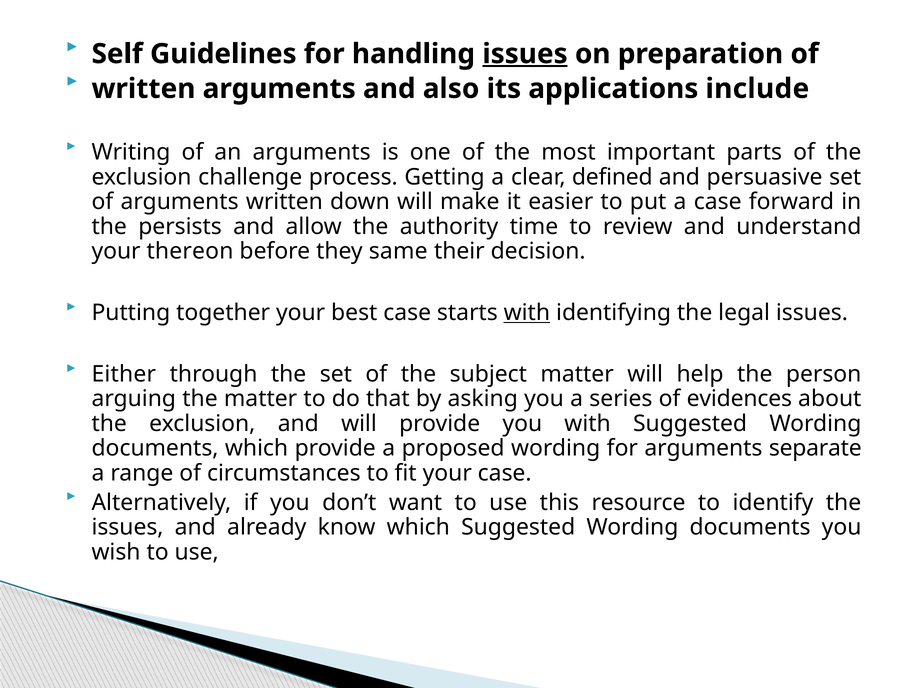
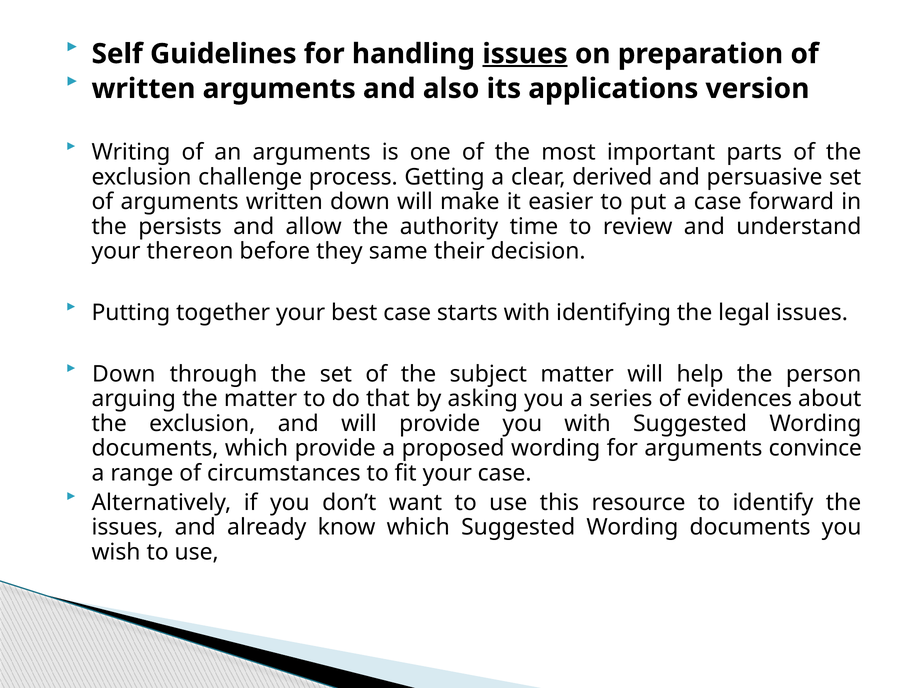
include: include -> version
defined: defined -> derived
with at (527, 313) underline: present -> none
Either at (124, 374): Either -> Down
separate: separate -> convince
